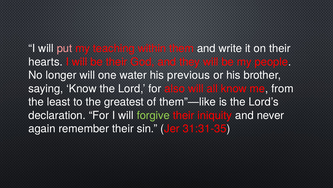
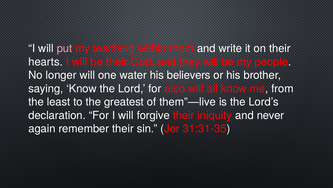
previous: previous -> believers
them”—like: them”—like -> them”—live
forgive colour: light green -> white
